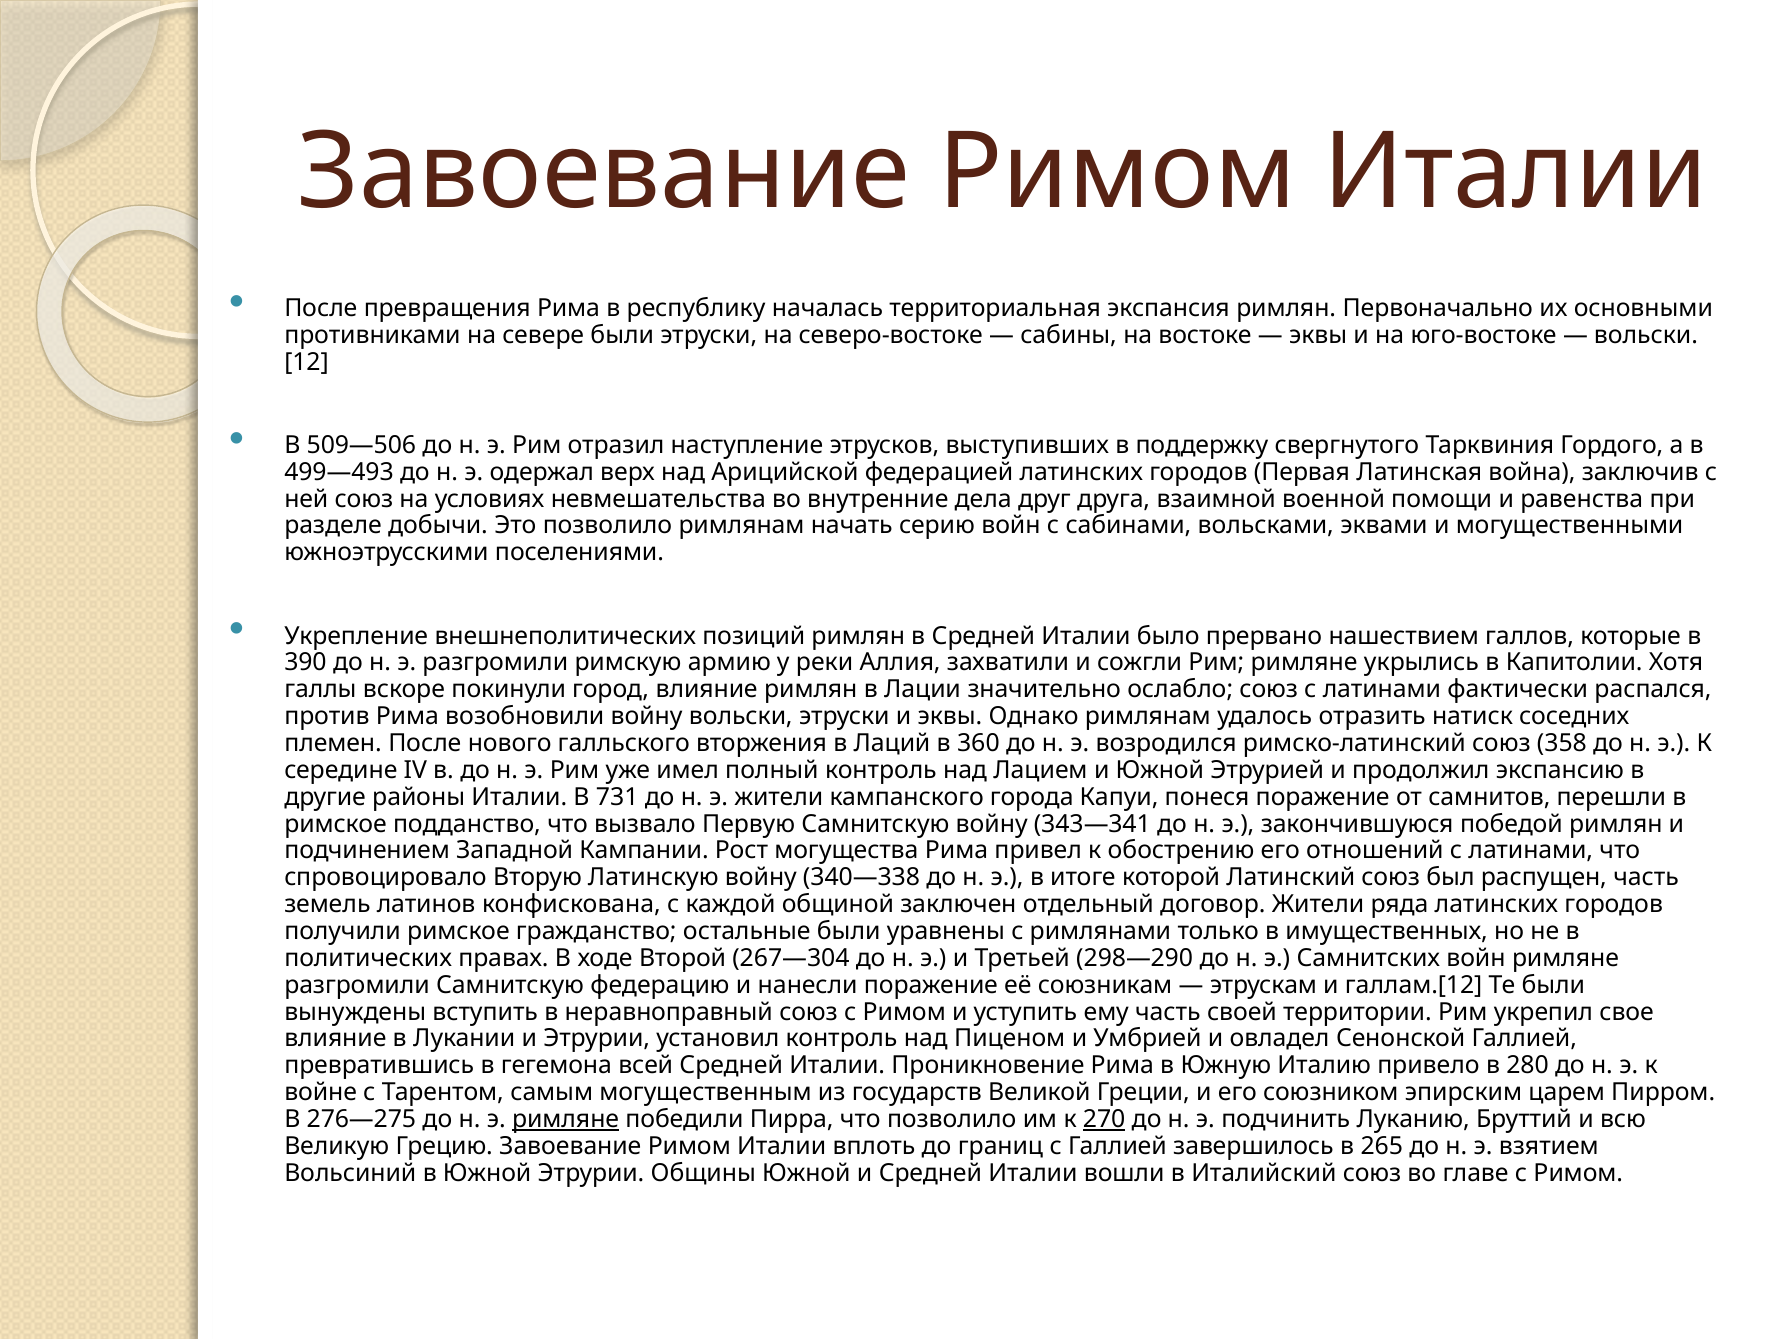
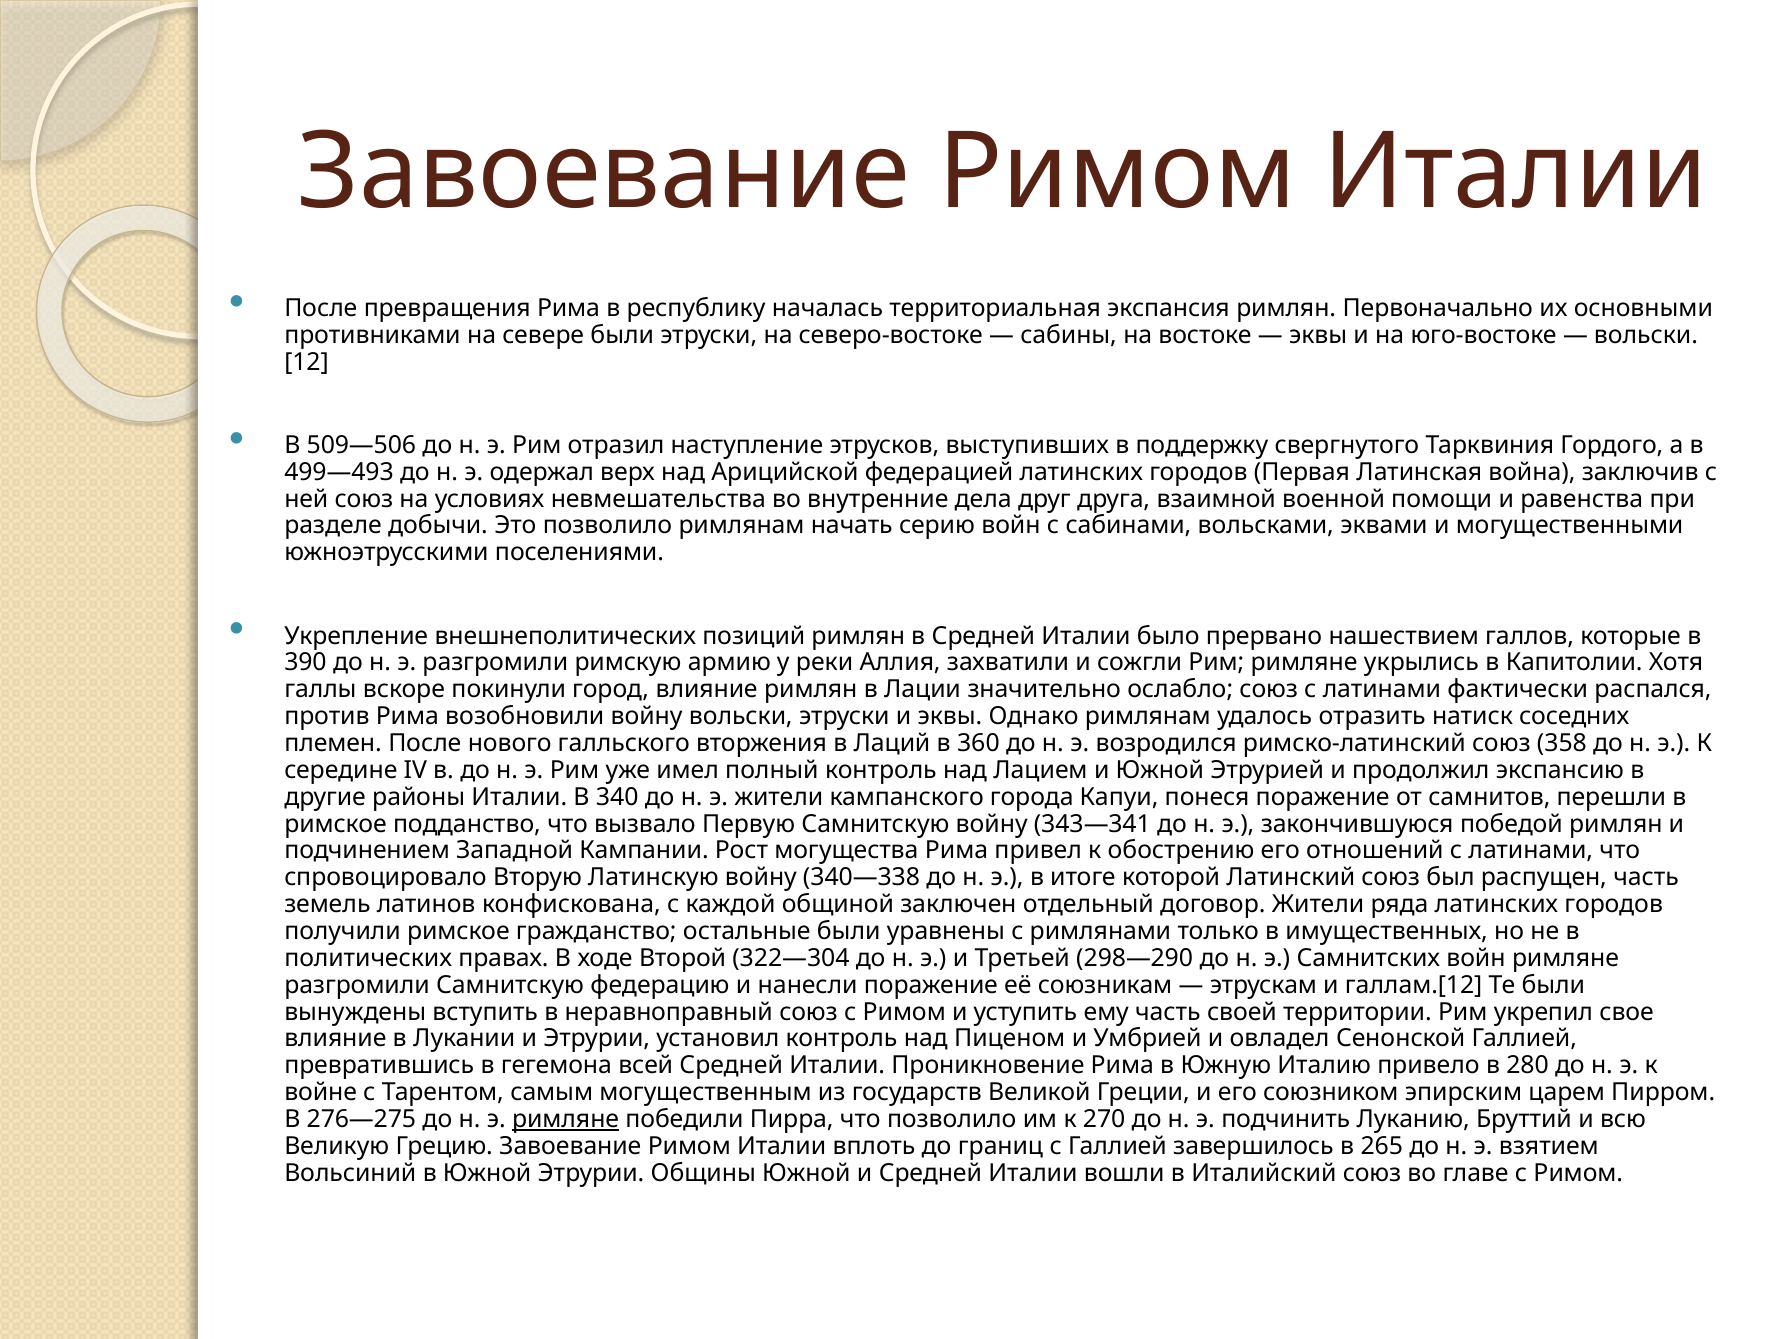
731: 731 -> 340
267—304: 267—304 -> 322—304
270 underline: present -> none
